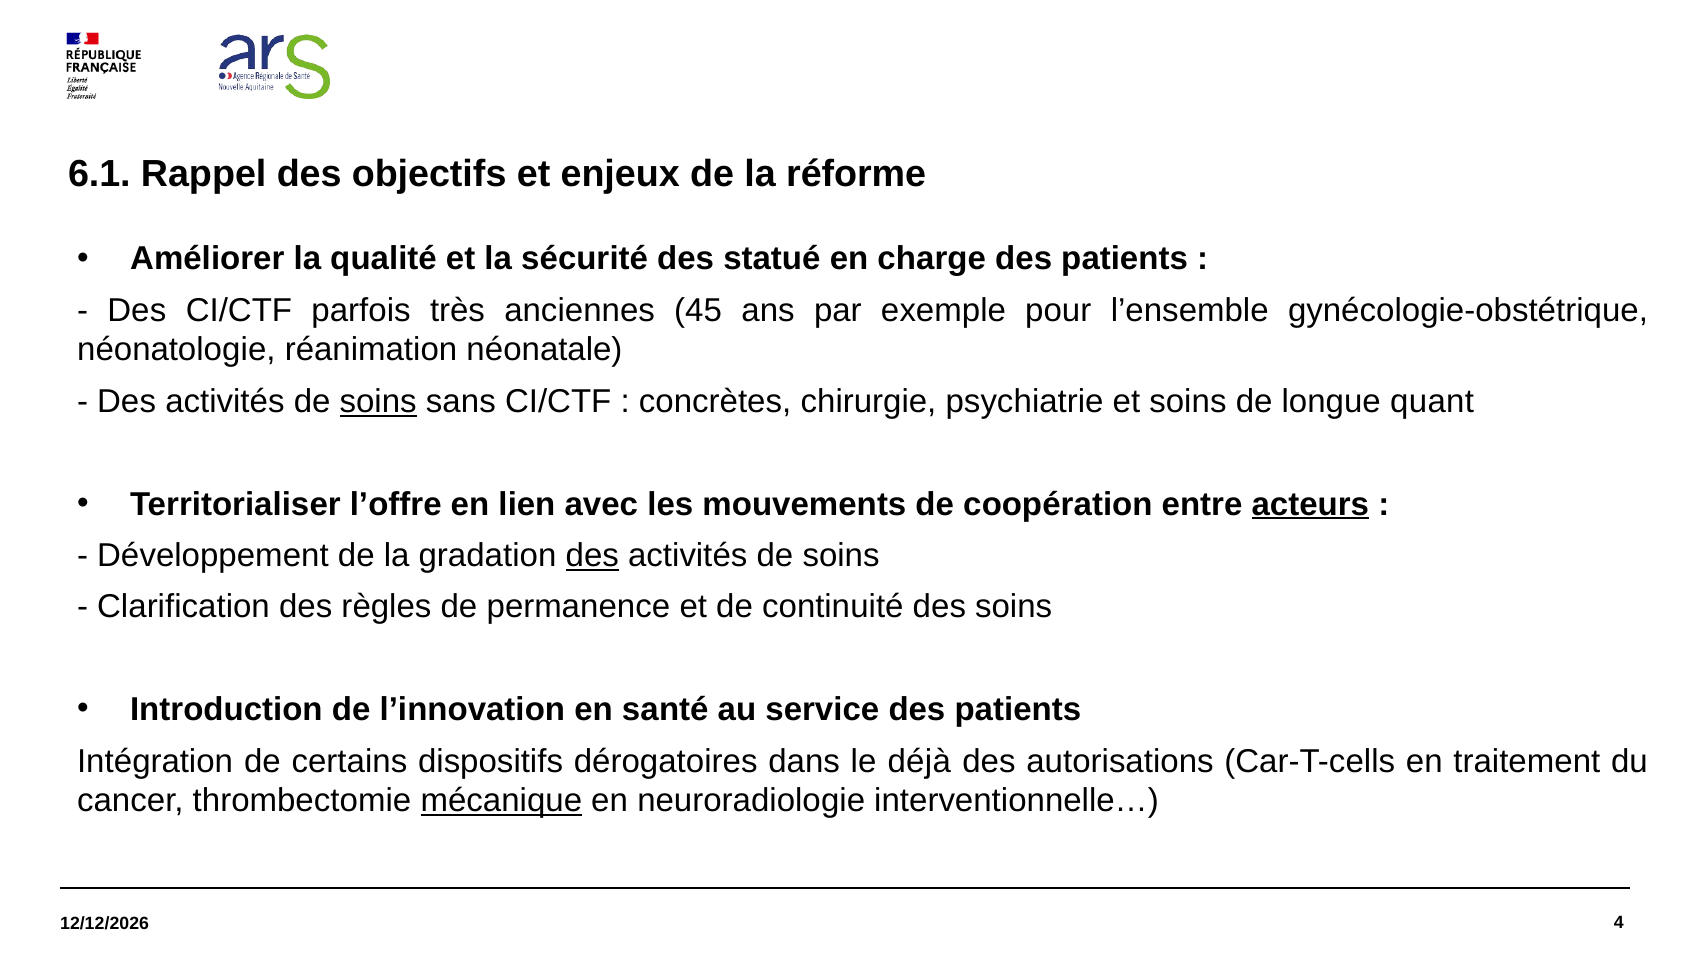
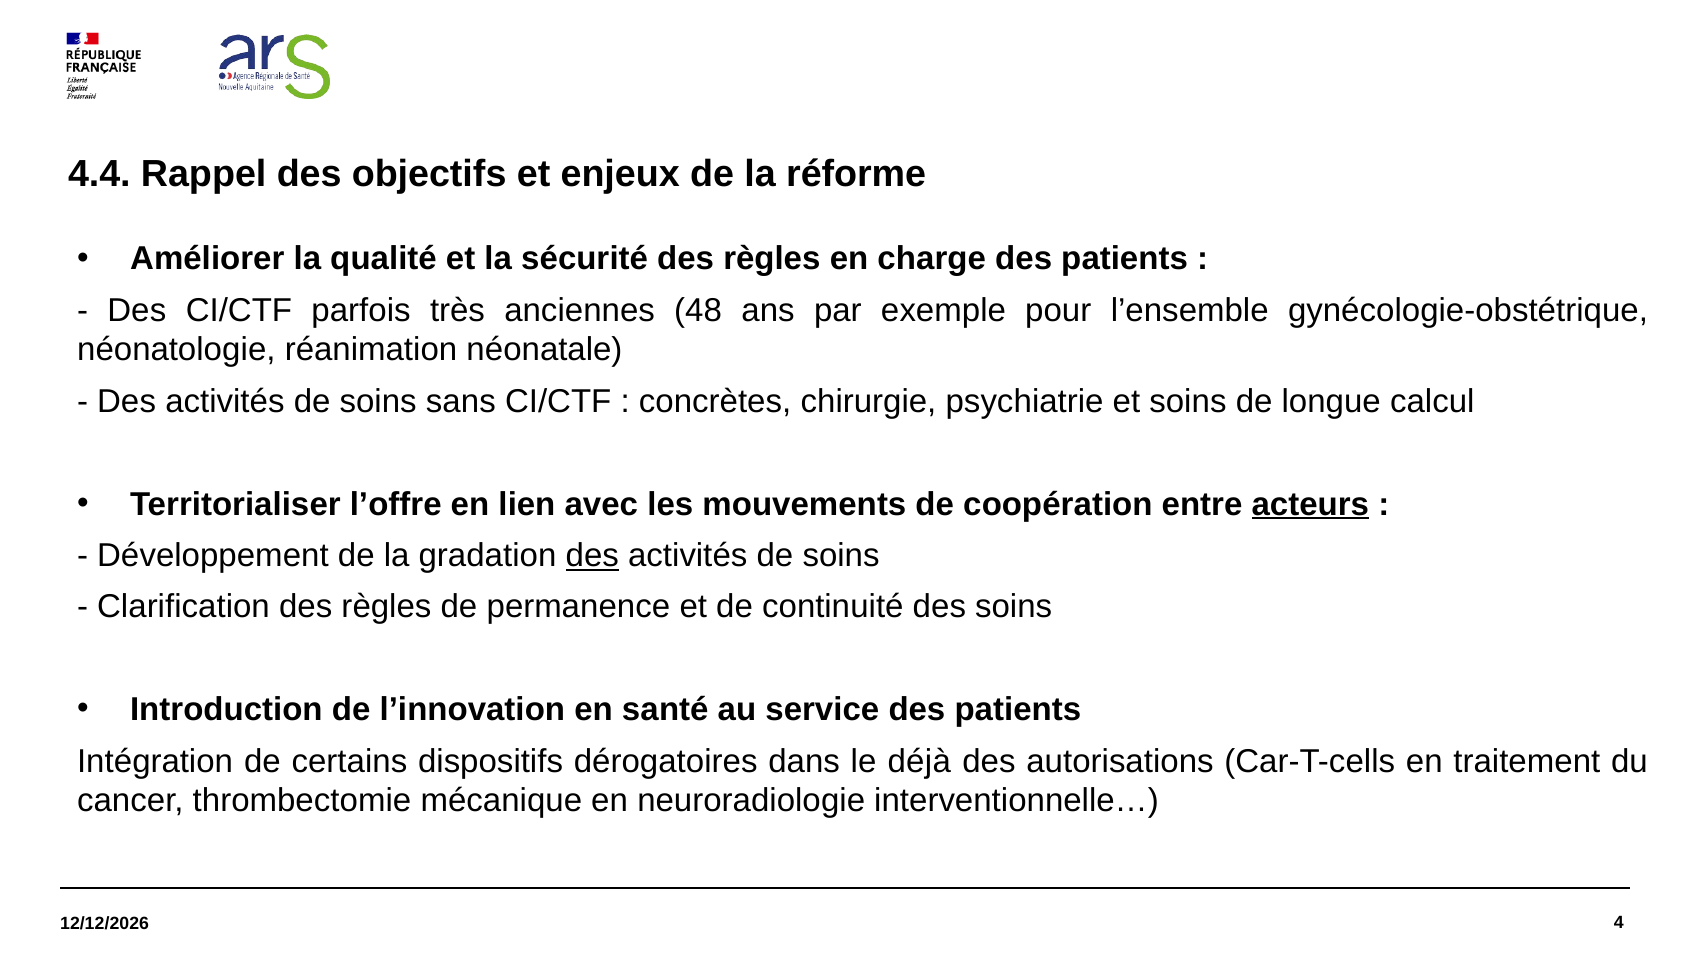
6.1: 6.1 -> 4.4
sécurité des statué: statué -> règles
45: 45 -> 48
soins at (378, 401) underline: present -> none
quant: quant -> calcul
mécanique underline: present -> none
